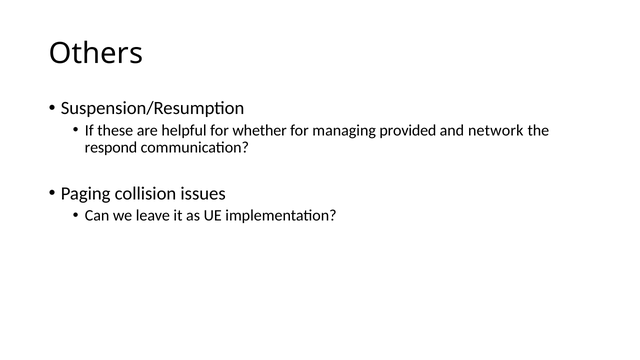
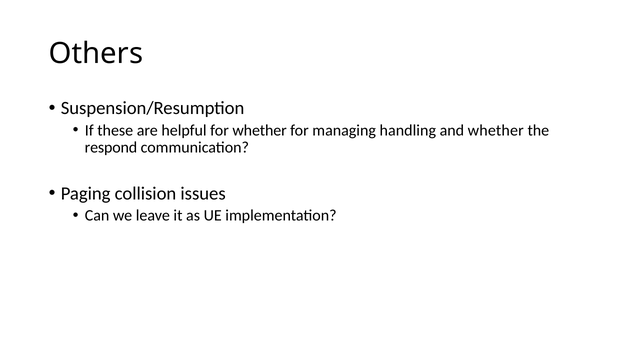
provided: provided -> handling
and network: network -> whether
